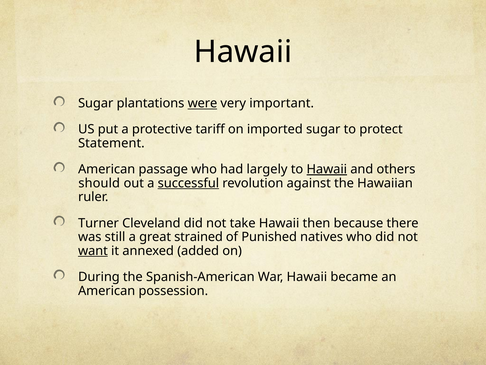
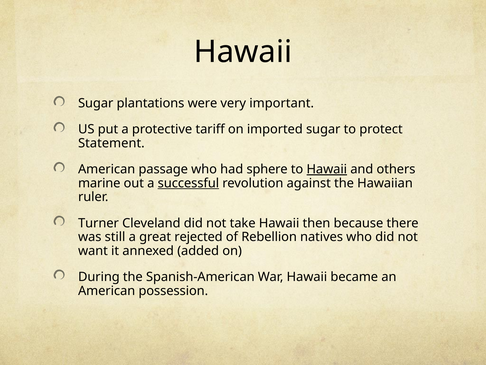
were underline: present -> none
largely: largely -> sphere
should: should -> marine
strained: strained -> rejected
Punished: Punished -> Rebellion
want underline: present -> none
